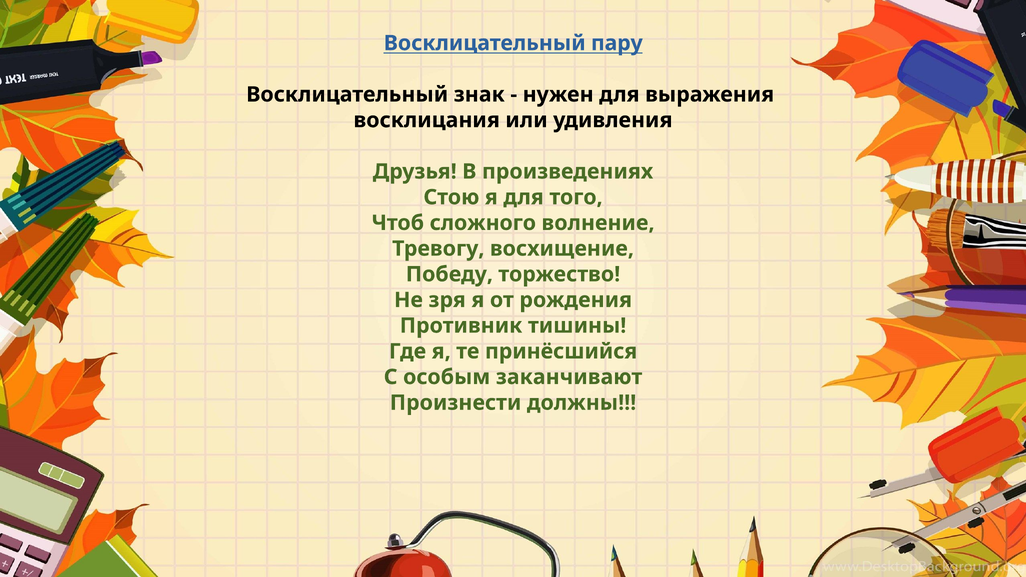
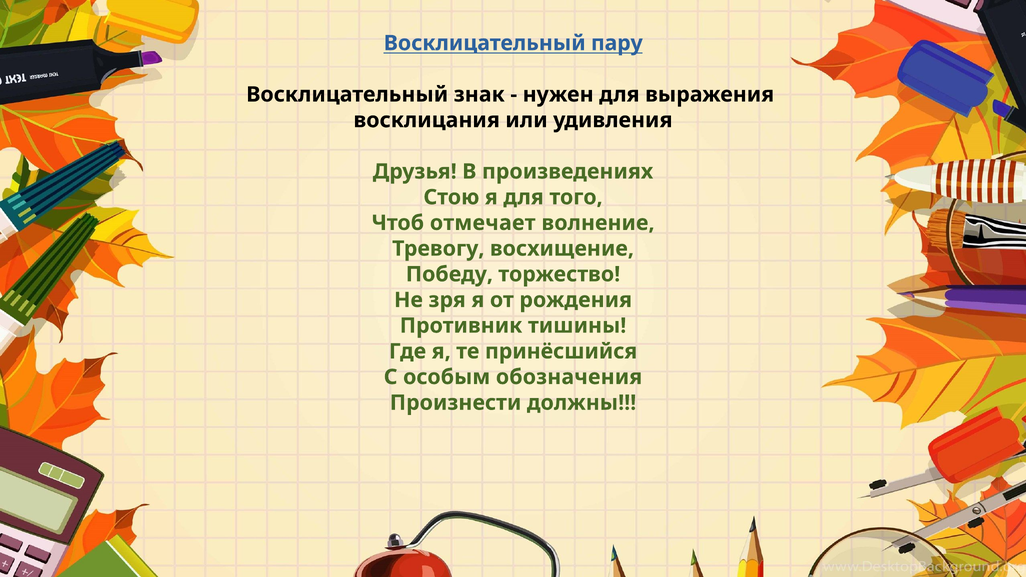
сложного: сложного -> отмечает
заканчивают: заканчивают -> обозначения
